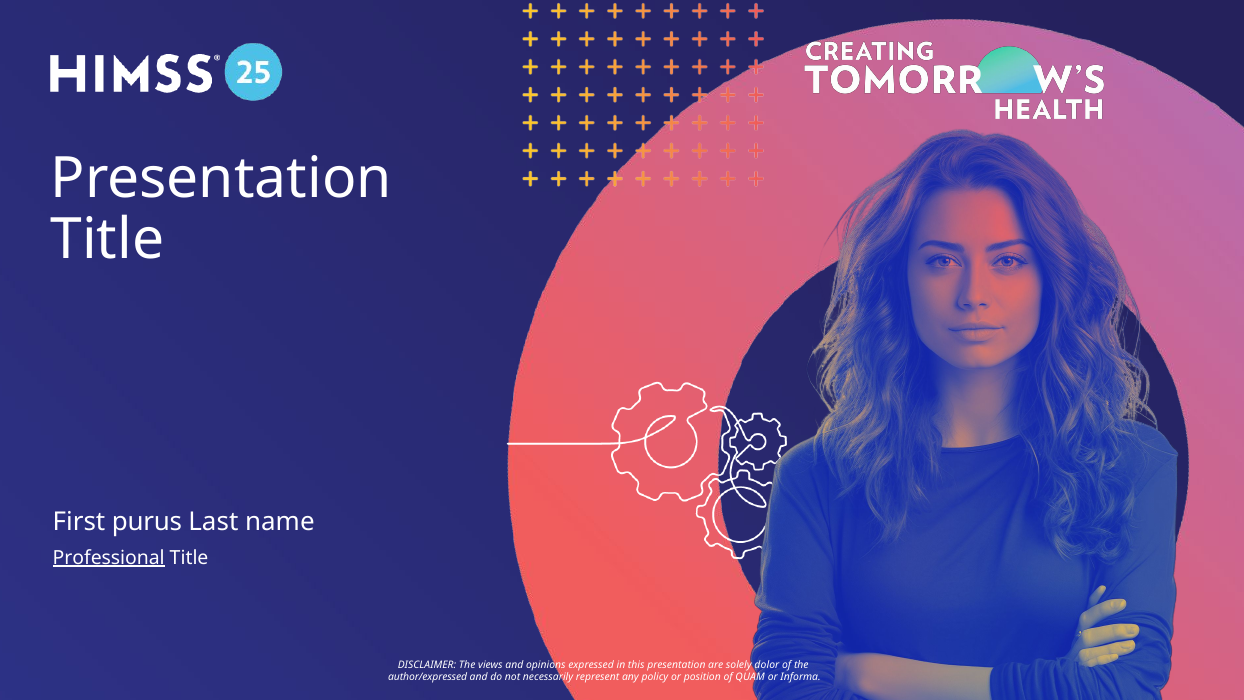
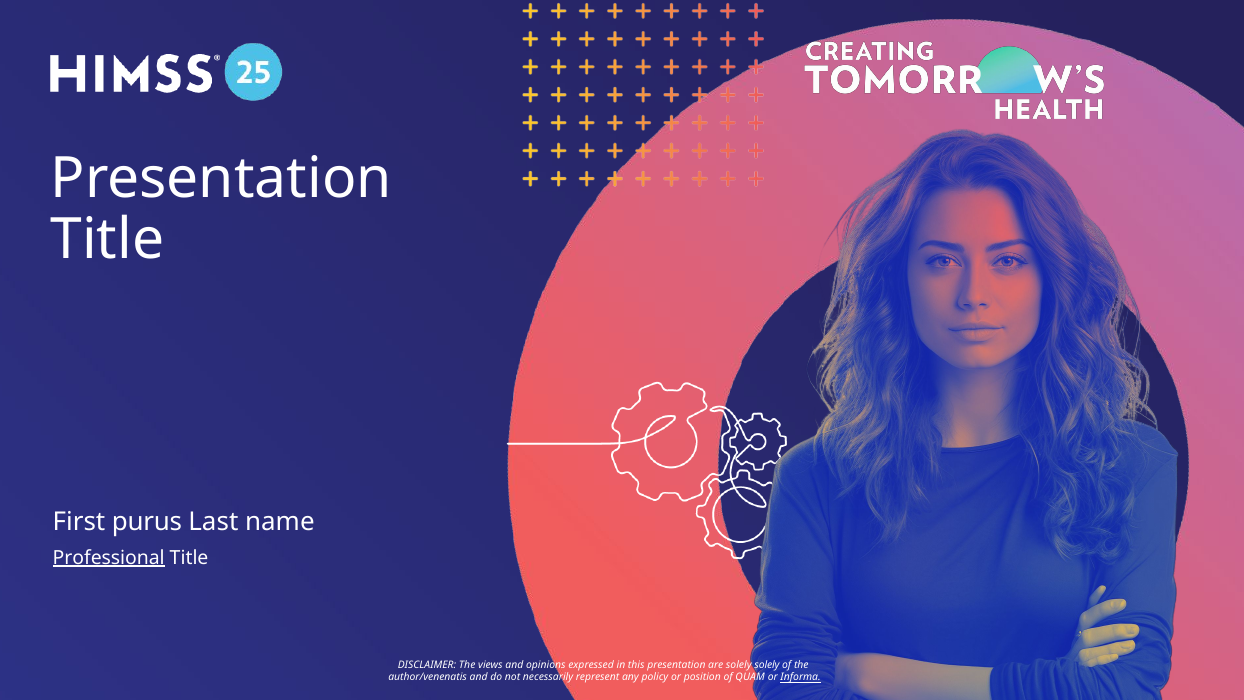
solely dolor: dolor -> solely
author/expressed: author/expressed -> author/venenatis
Informa underline: none -> present
